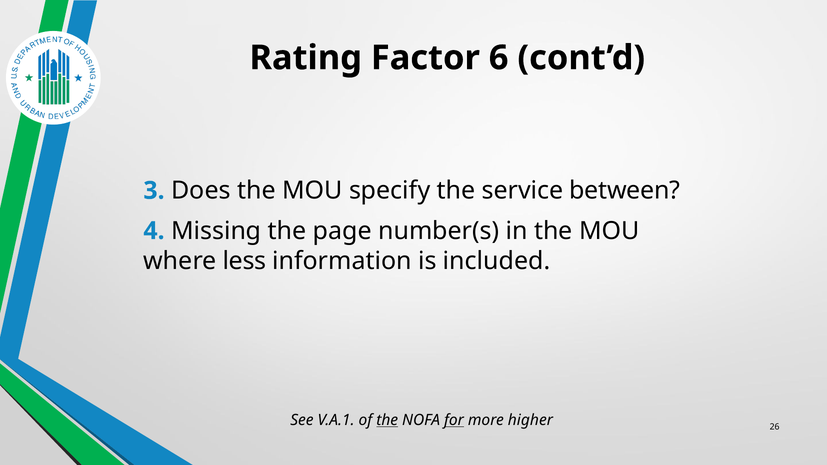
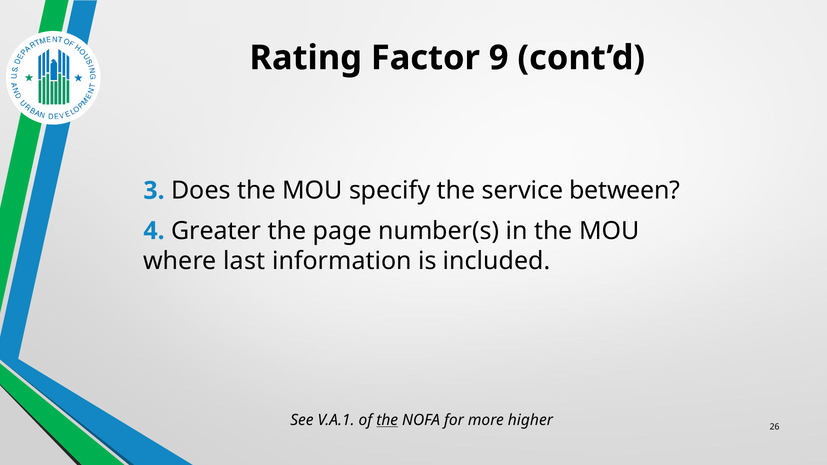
6: 6 -> 9
Missing: Missing -> Greater
less: less -> last
for underline: present -> none
